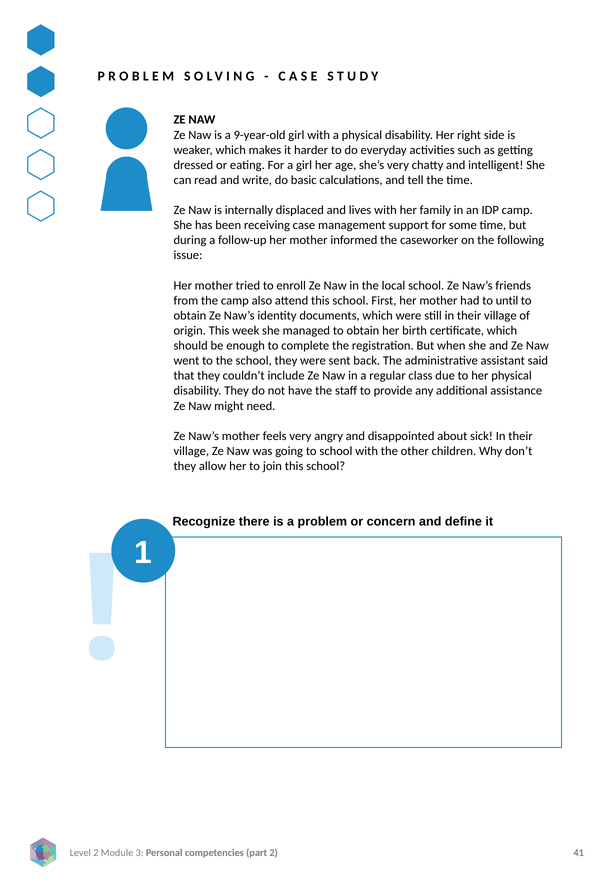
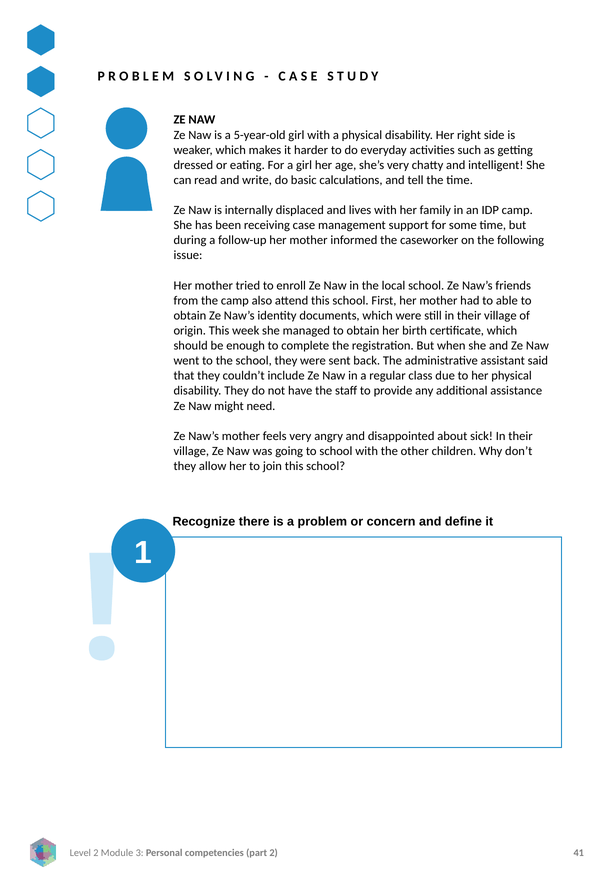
9-year-old: 9-year-old -> 5-year-old
until: until -> able
